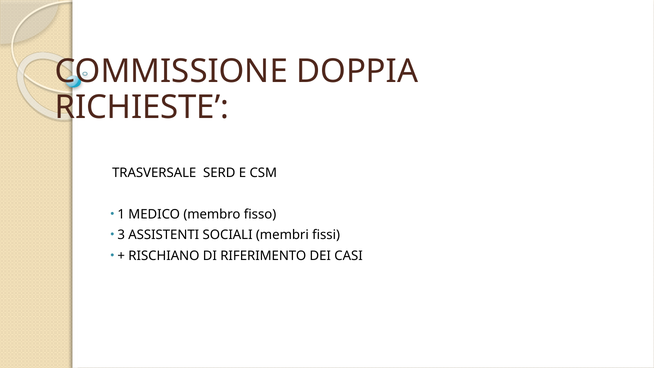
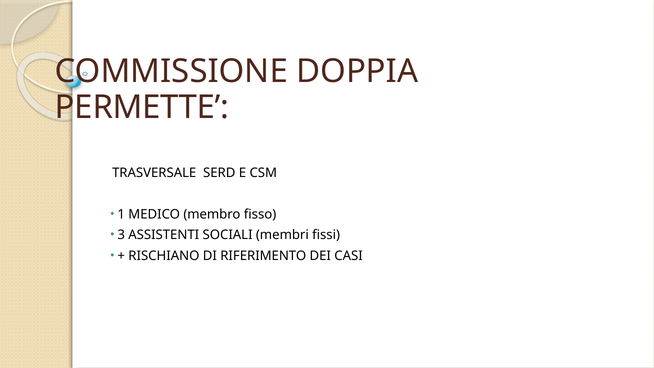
RICHIESTE: RICHIESTE -> PERMETTE
